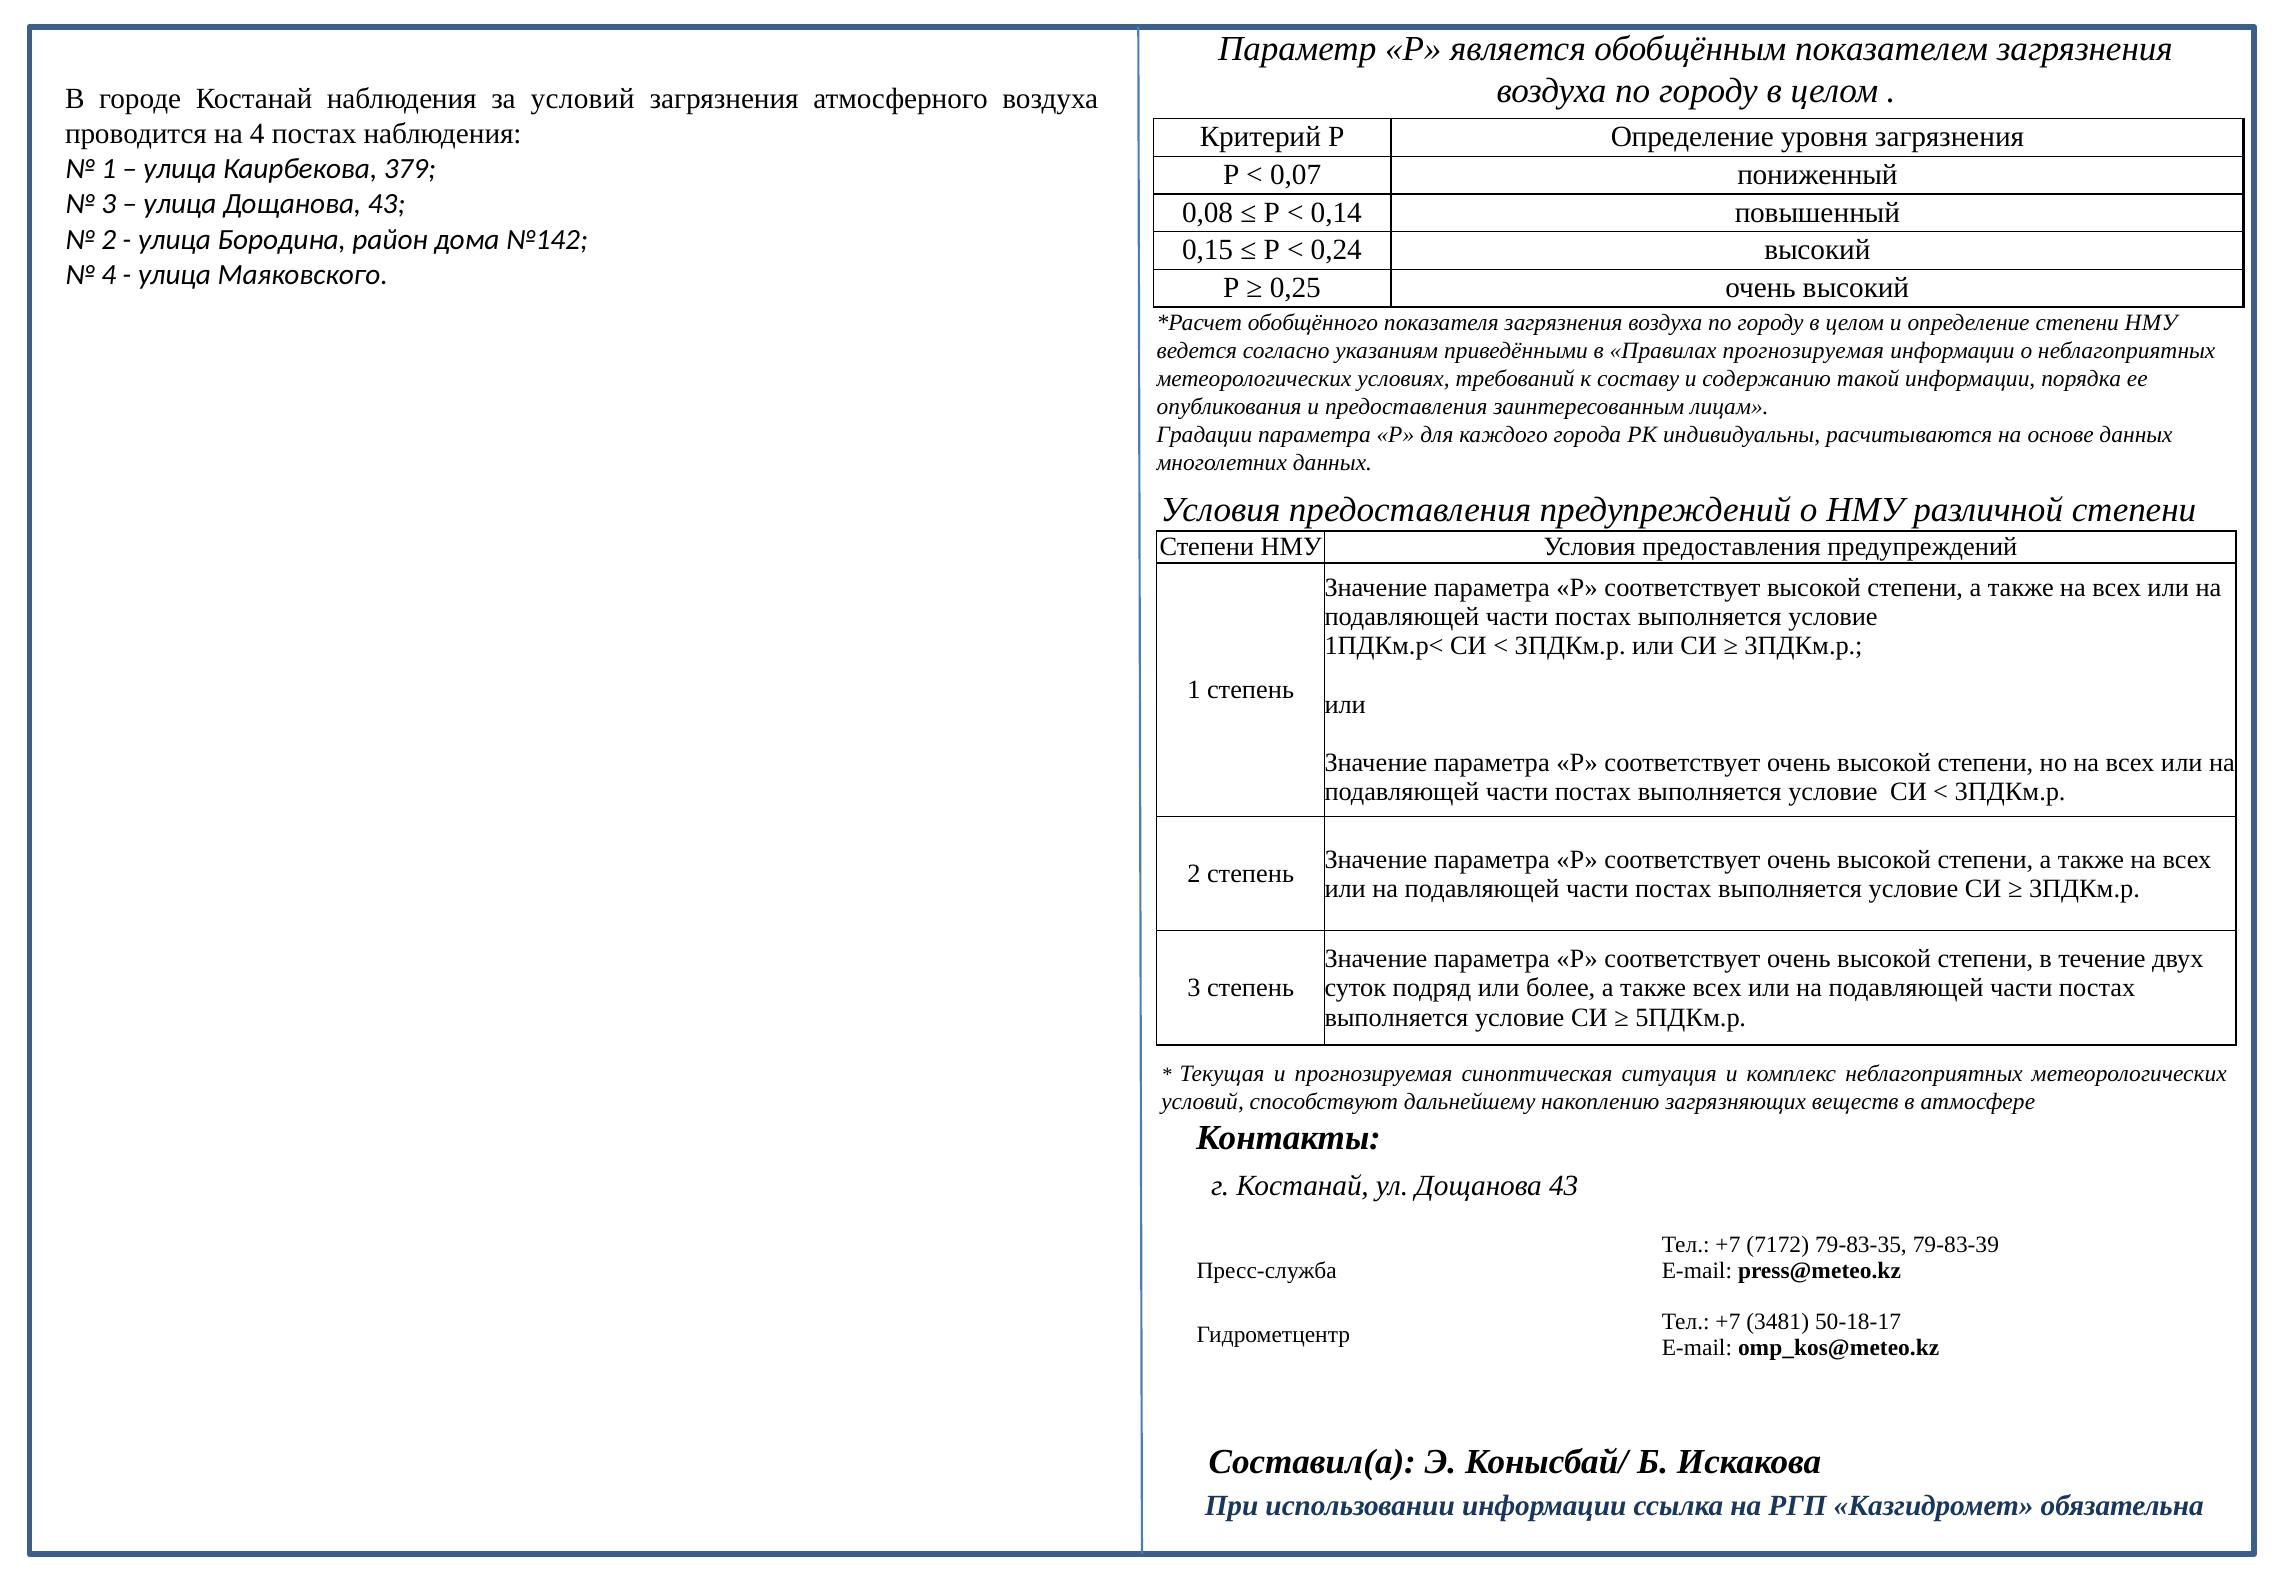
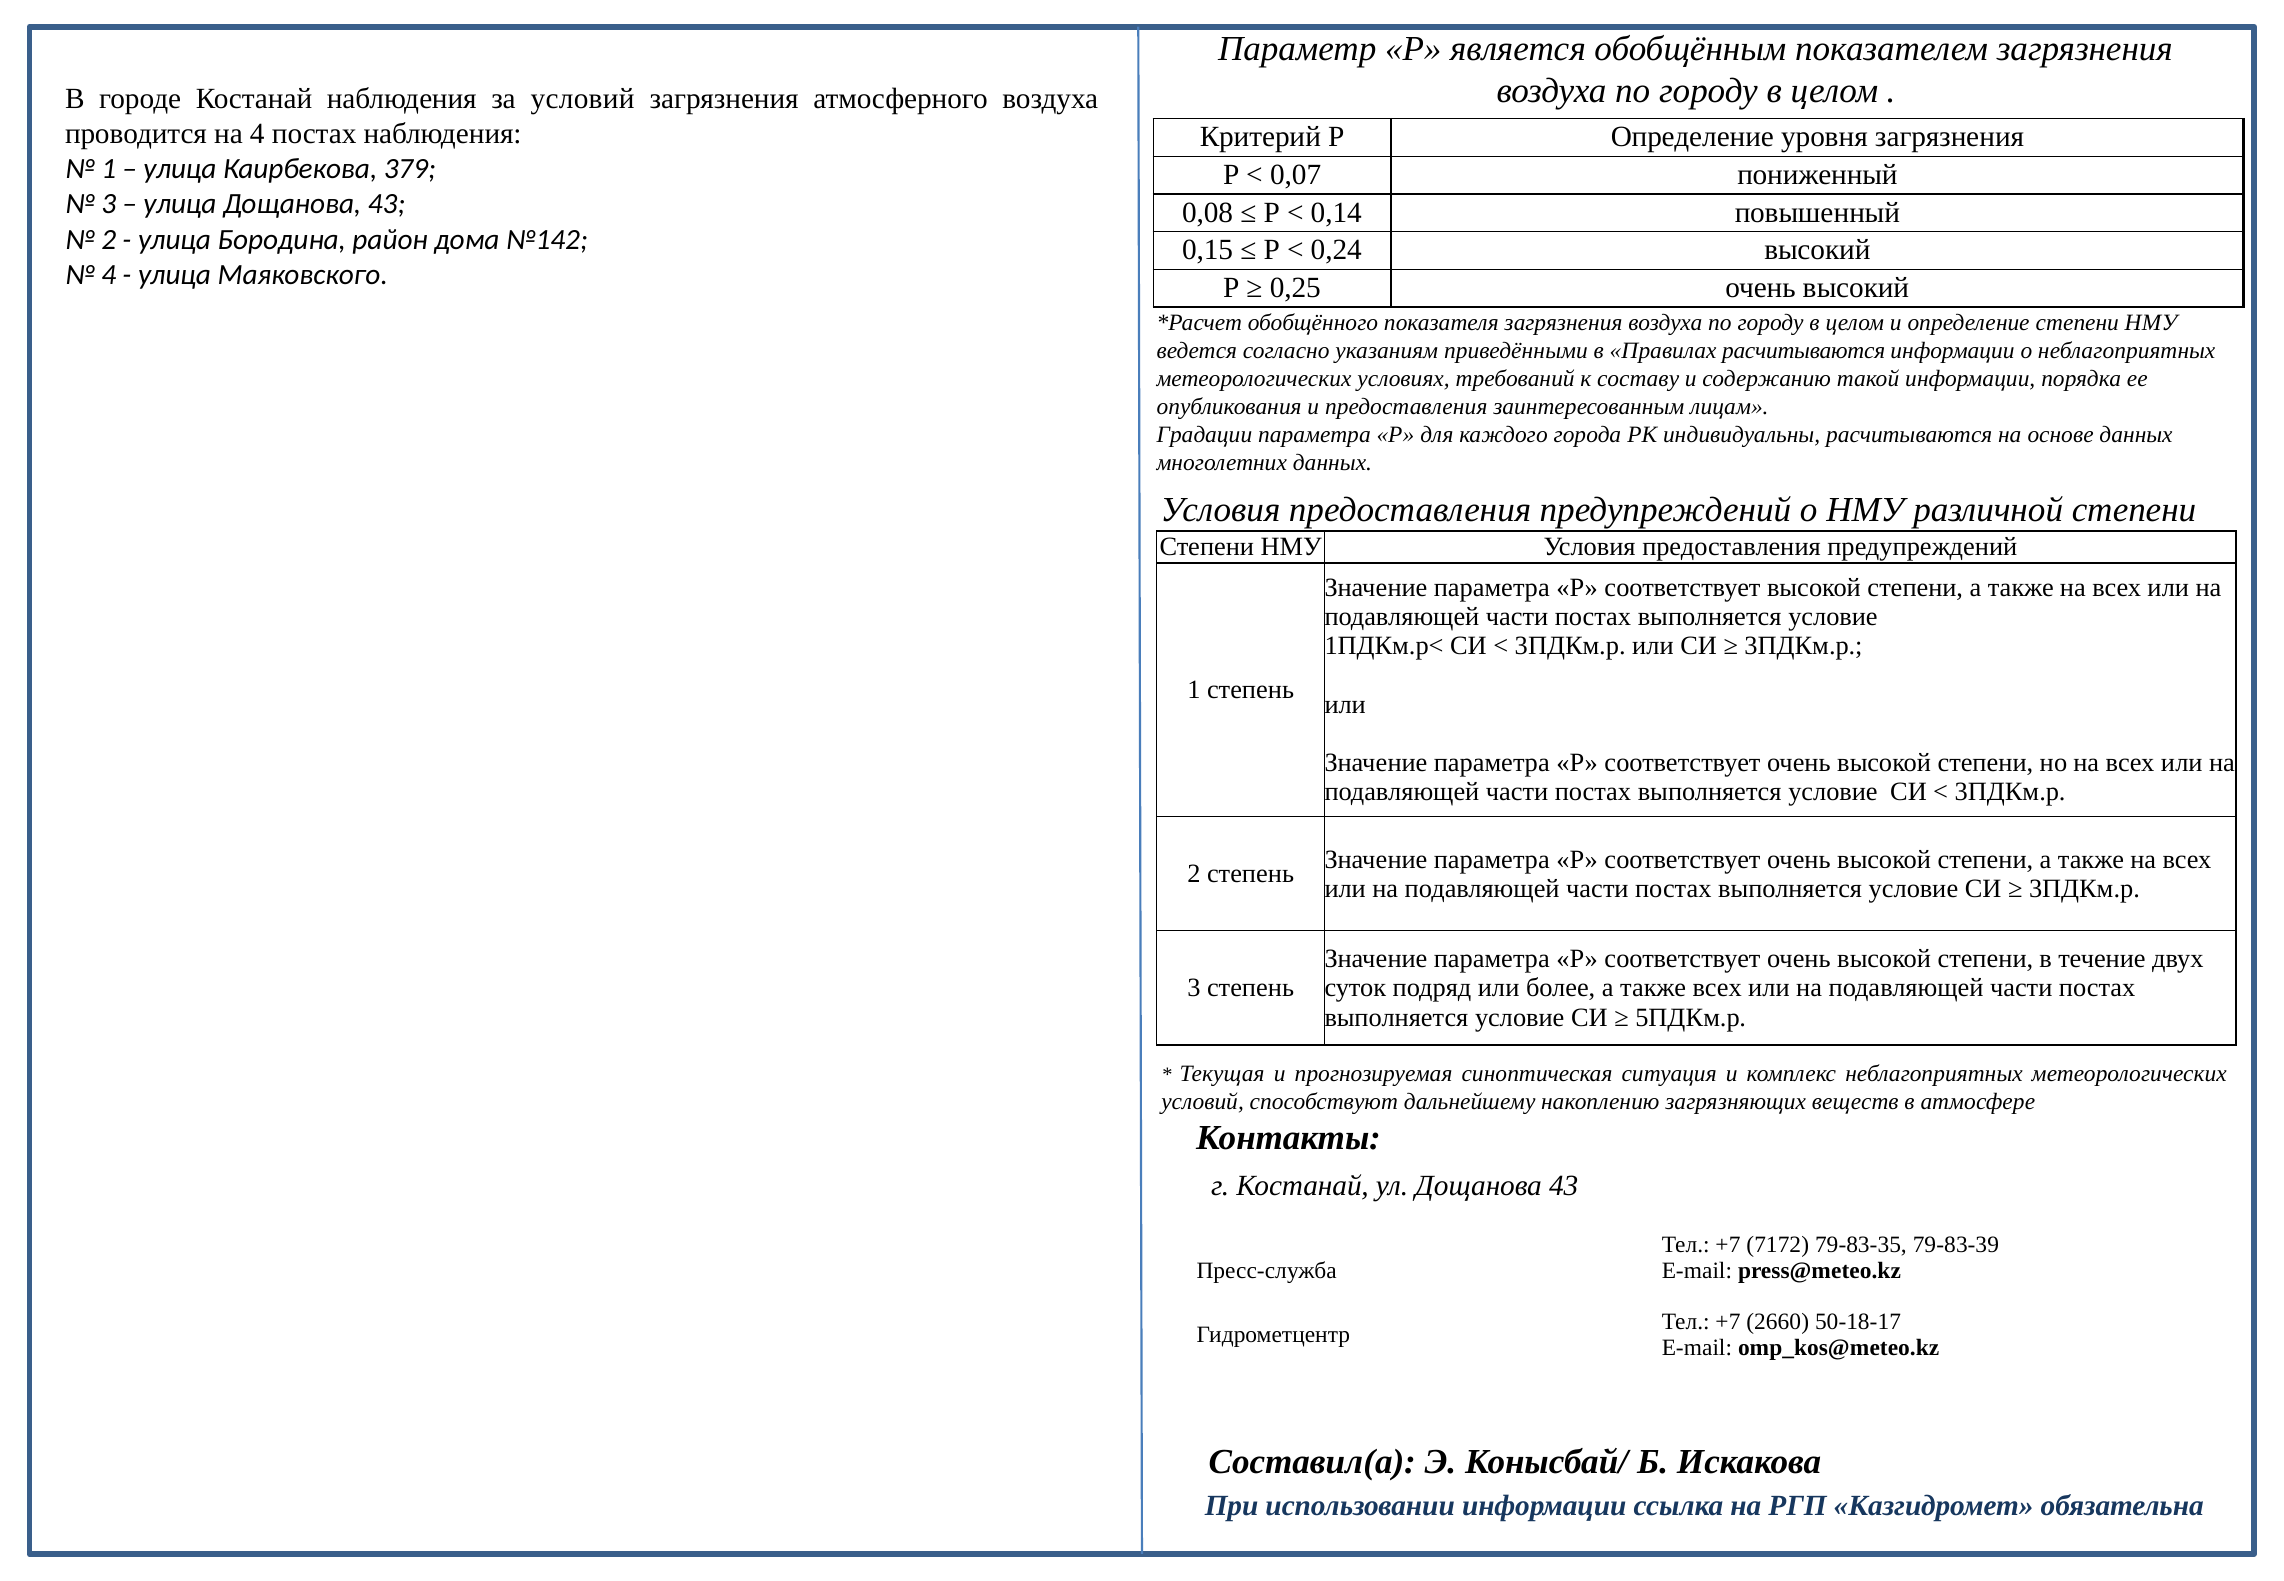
Правилах прогнозируемая: прогнозируемая -> расчитываются
3481: 3481 -> 2660
